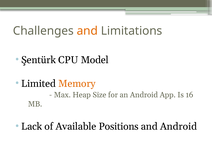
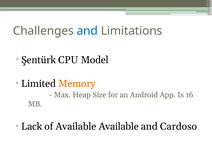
and at (87, 31) colour: orange -> blue
Available Positions: Positions -> Available
and Android: Android -> Cardoso
